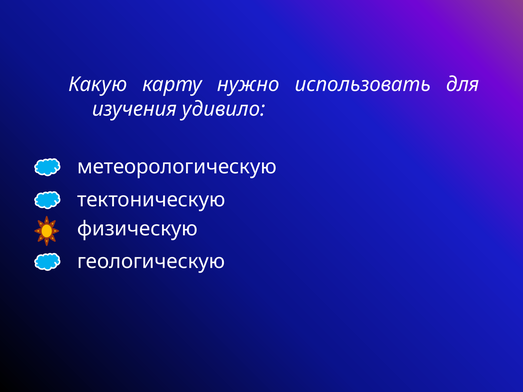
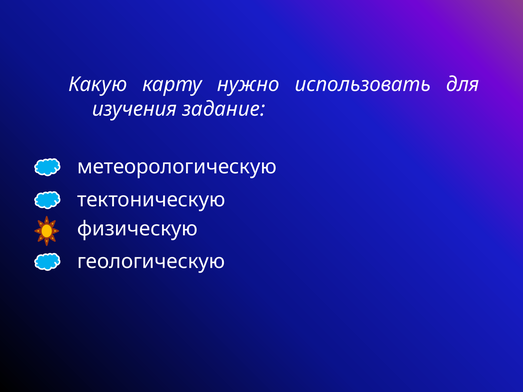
удивило: удивило -> задание
